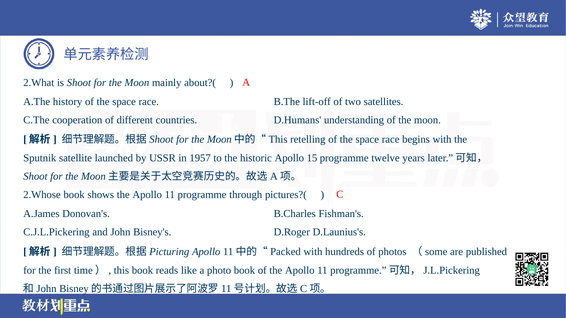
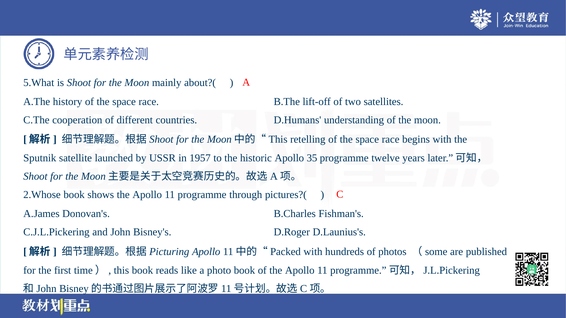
2.What: 2.What -> 5.What
15: 15 -> 35
